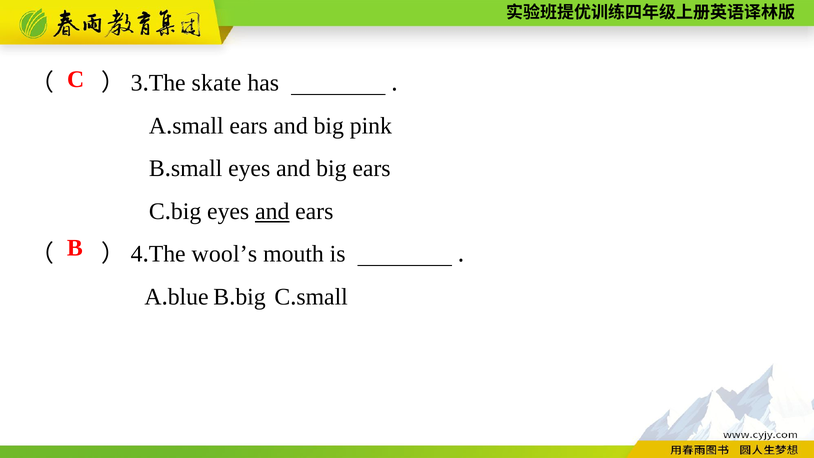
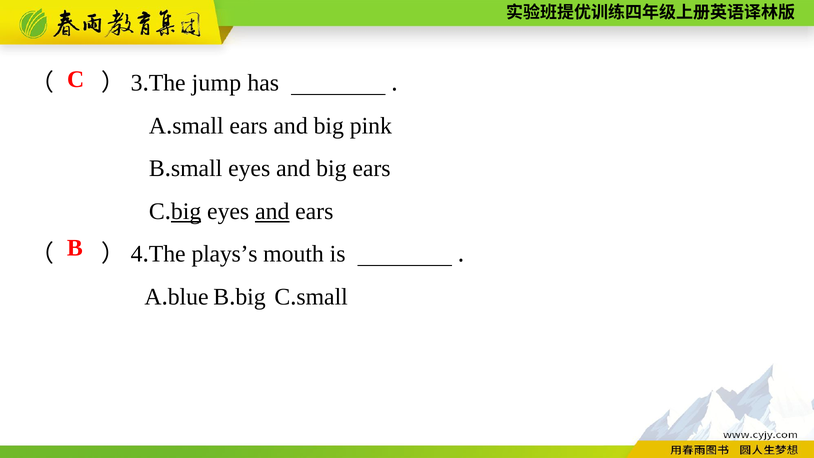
skate: skate -> jump
big at (186, 211) underline: none -> present
wool’s: wool’s -> plays’s
